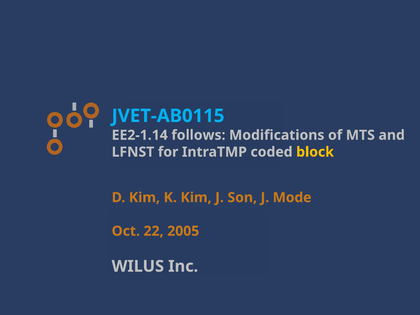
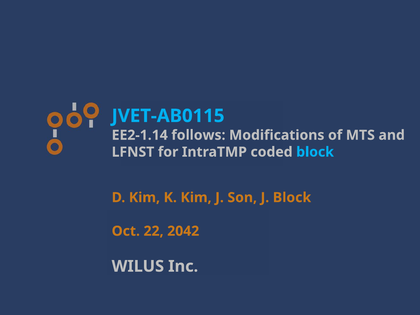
block at (315, 152) colour: yellow -> light blue
J Mode: Mode -> Block
2005: 2005 -> 2042
